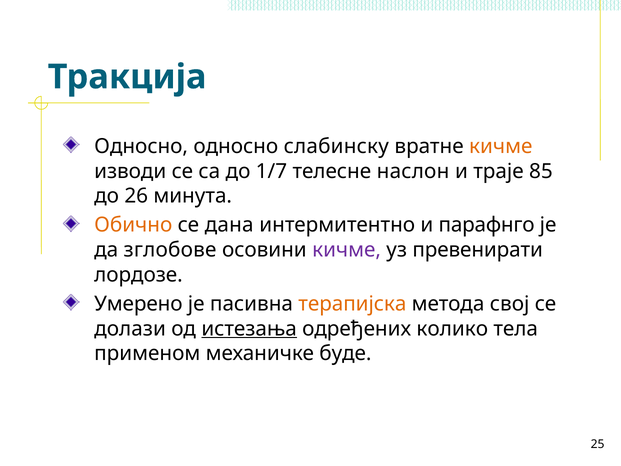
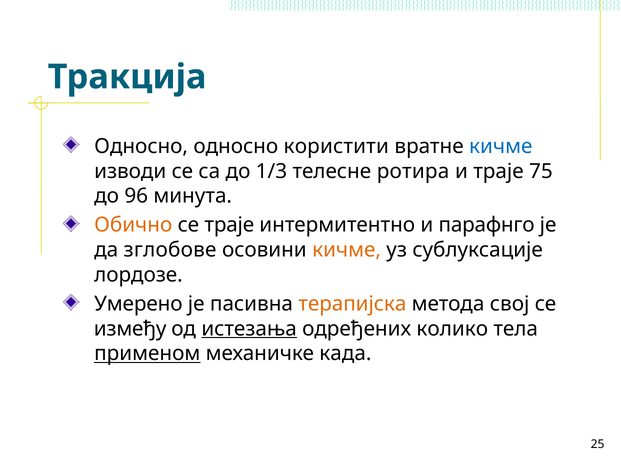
слабинску: слабинску -> користити
кичме at (501, 146) colour: orange -> blue
1/7: 1/7 -> 1/3
наслон: наслон -> ротира
85: 85 -> 75
26: 26 -> 96
се дана: дана -> траје
кичме at (347, 250) colour: purple -> orange
превенирати: превенирати -> сублуксације
долази: долази -> између
применом underline: none -> present
буде: буде -> када
